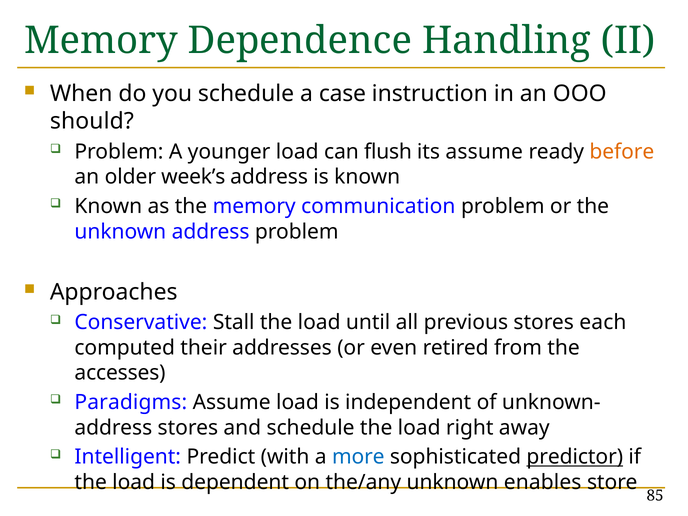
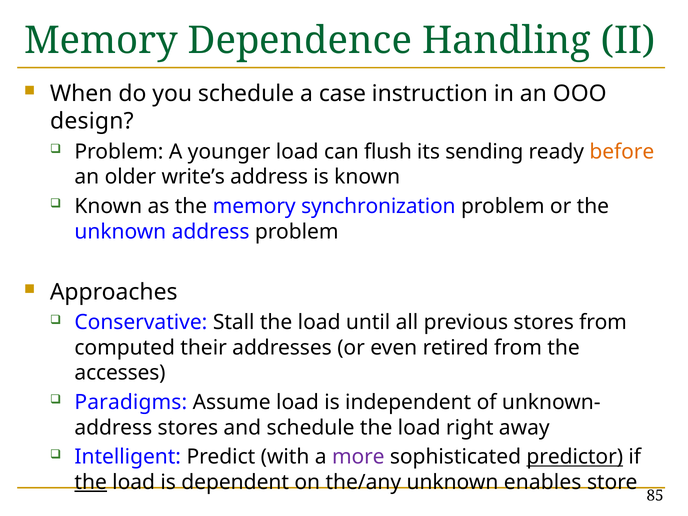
should: should -> design
its assume: assume -> sending
week’s: week’s -> write’s
communication: communication -> synchronization
stores each: each -> from
more colour: blue -> purple
the at (91, 482) underline: none -> present
